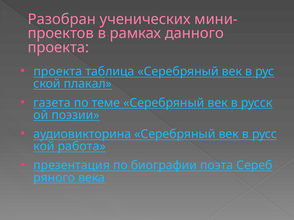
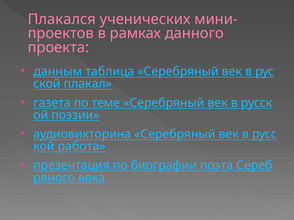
Разобран: Разобран -> Плакался
проекта at (58, 72): проекта -> данным
